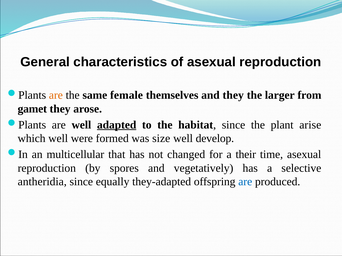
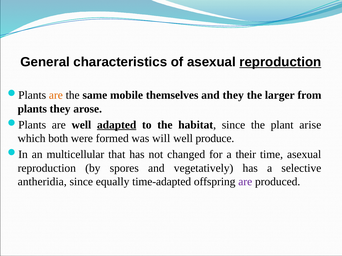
reproduction at (280, 62) underline: none -> present
female: female -> mobile
gamet: gamet -> plants
which well: well -> both
size: size -> will
develop: develop -> produce
they-adapted: they-adapted -> time-adapted
are at (245, 182) colour: blue -> purple
